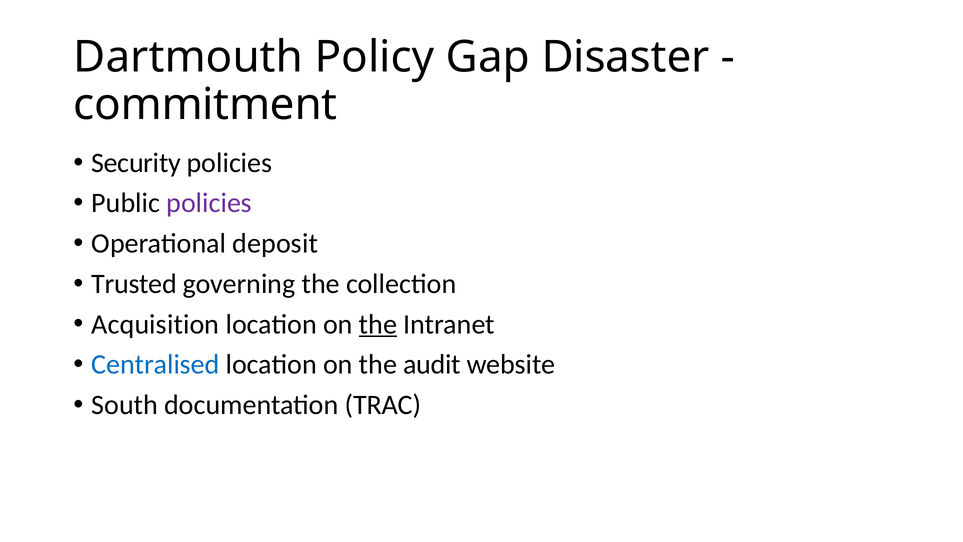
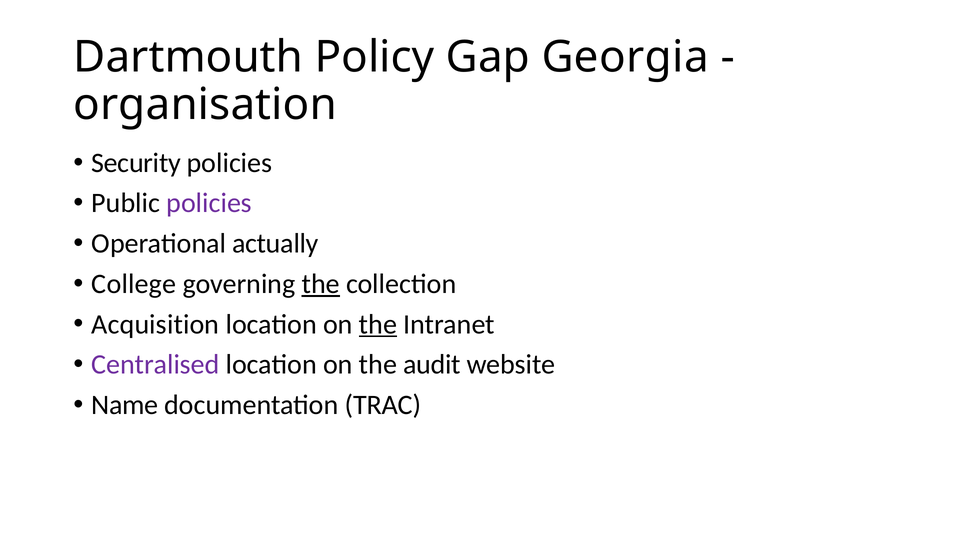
Disaster: Disaster -> Georgia
commitment: commitment -> organisation
deposit: deposit -> actually
Trusted: Trusted -> College
the at (321, 284) underline: none -> present
Centralised colour: blue -> purple
South: South -> Name
